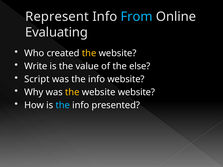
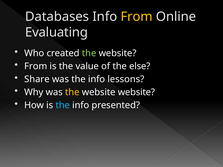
Represent: Represent -> Databases
From at (137, 17) colour: light blue -> yellow
the at (89, 53) colour: yellow -> light green
Write at (36, 66): Write -> From
Script: Script -> Share
info website: website -> lessons
